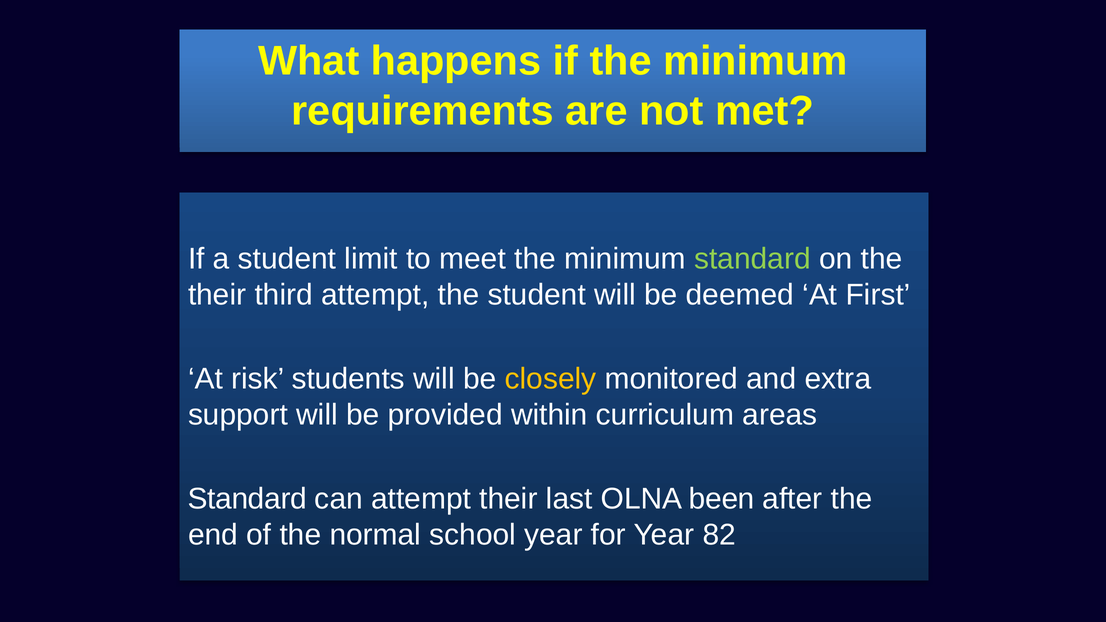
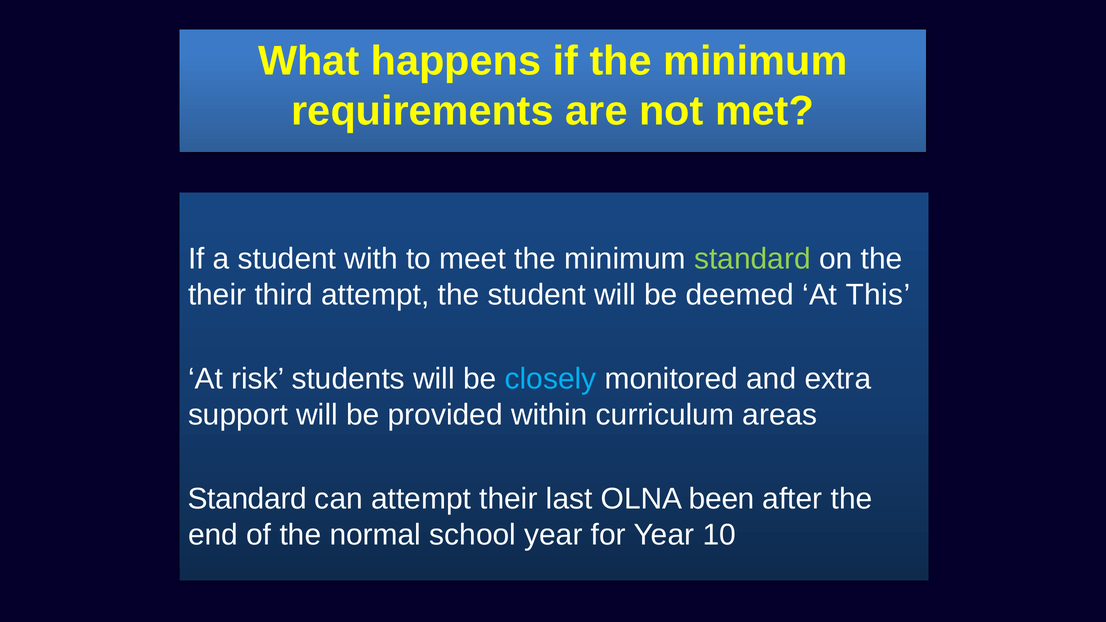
limit: limit -> with
First: First -> This
closely colour: yellow -> light blue
82: 82 -> 10
